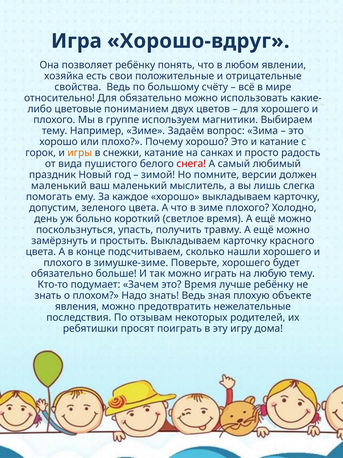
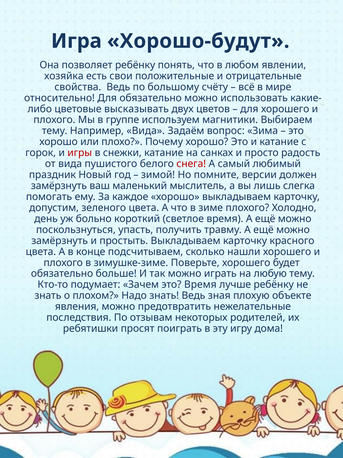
Хорошо-вдруг: Хорошо-вдруг -> Хорошо-будут
пониманием: пониманием -> высказывать
Например Зиме: Зиме -> Вида
игры colour: orange -> red
маленький at (59, 186): маленький -> замёрзнуть
